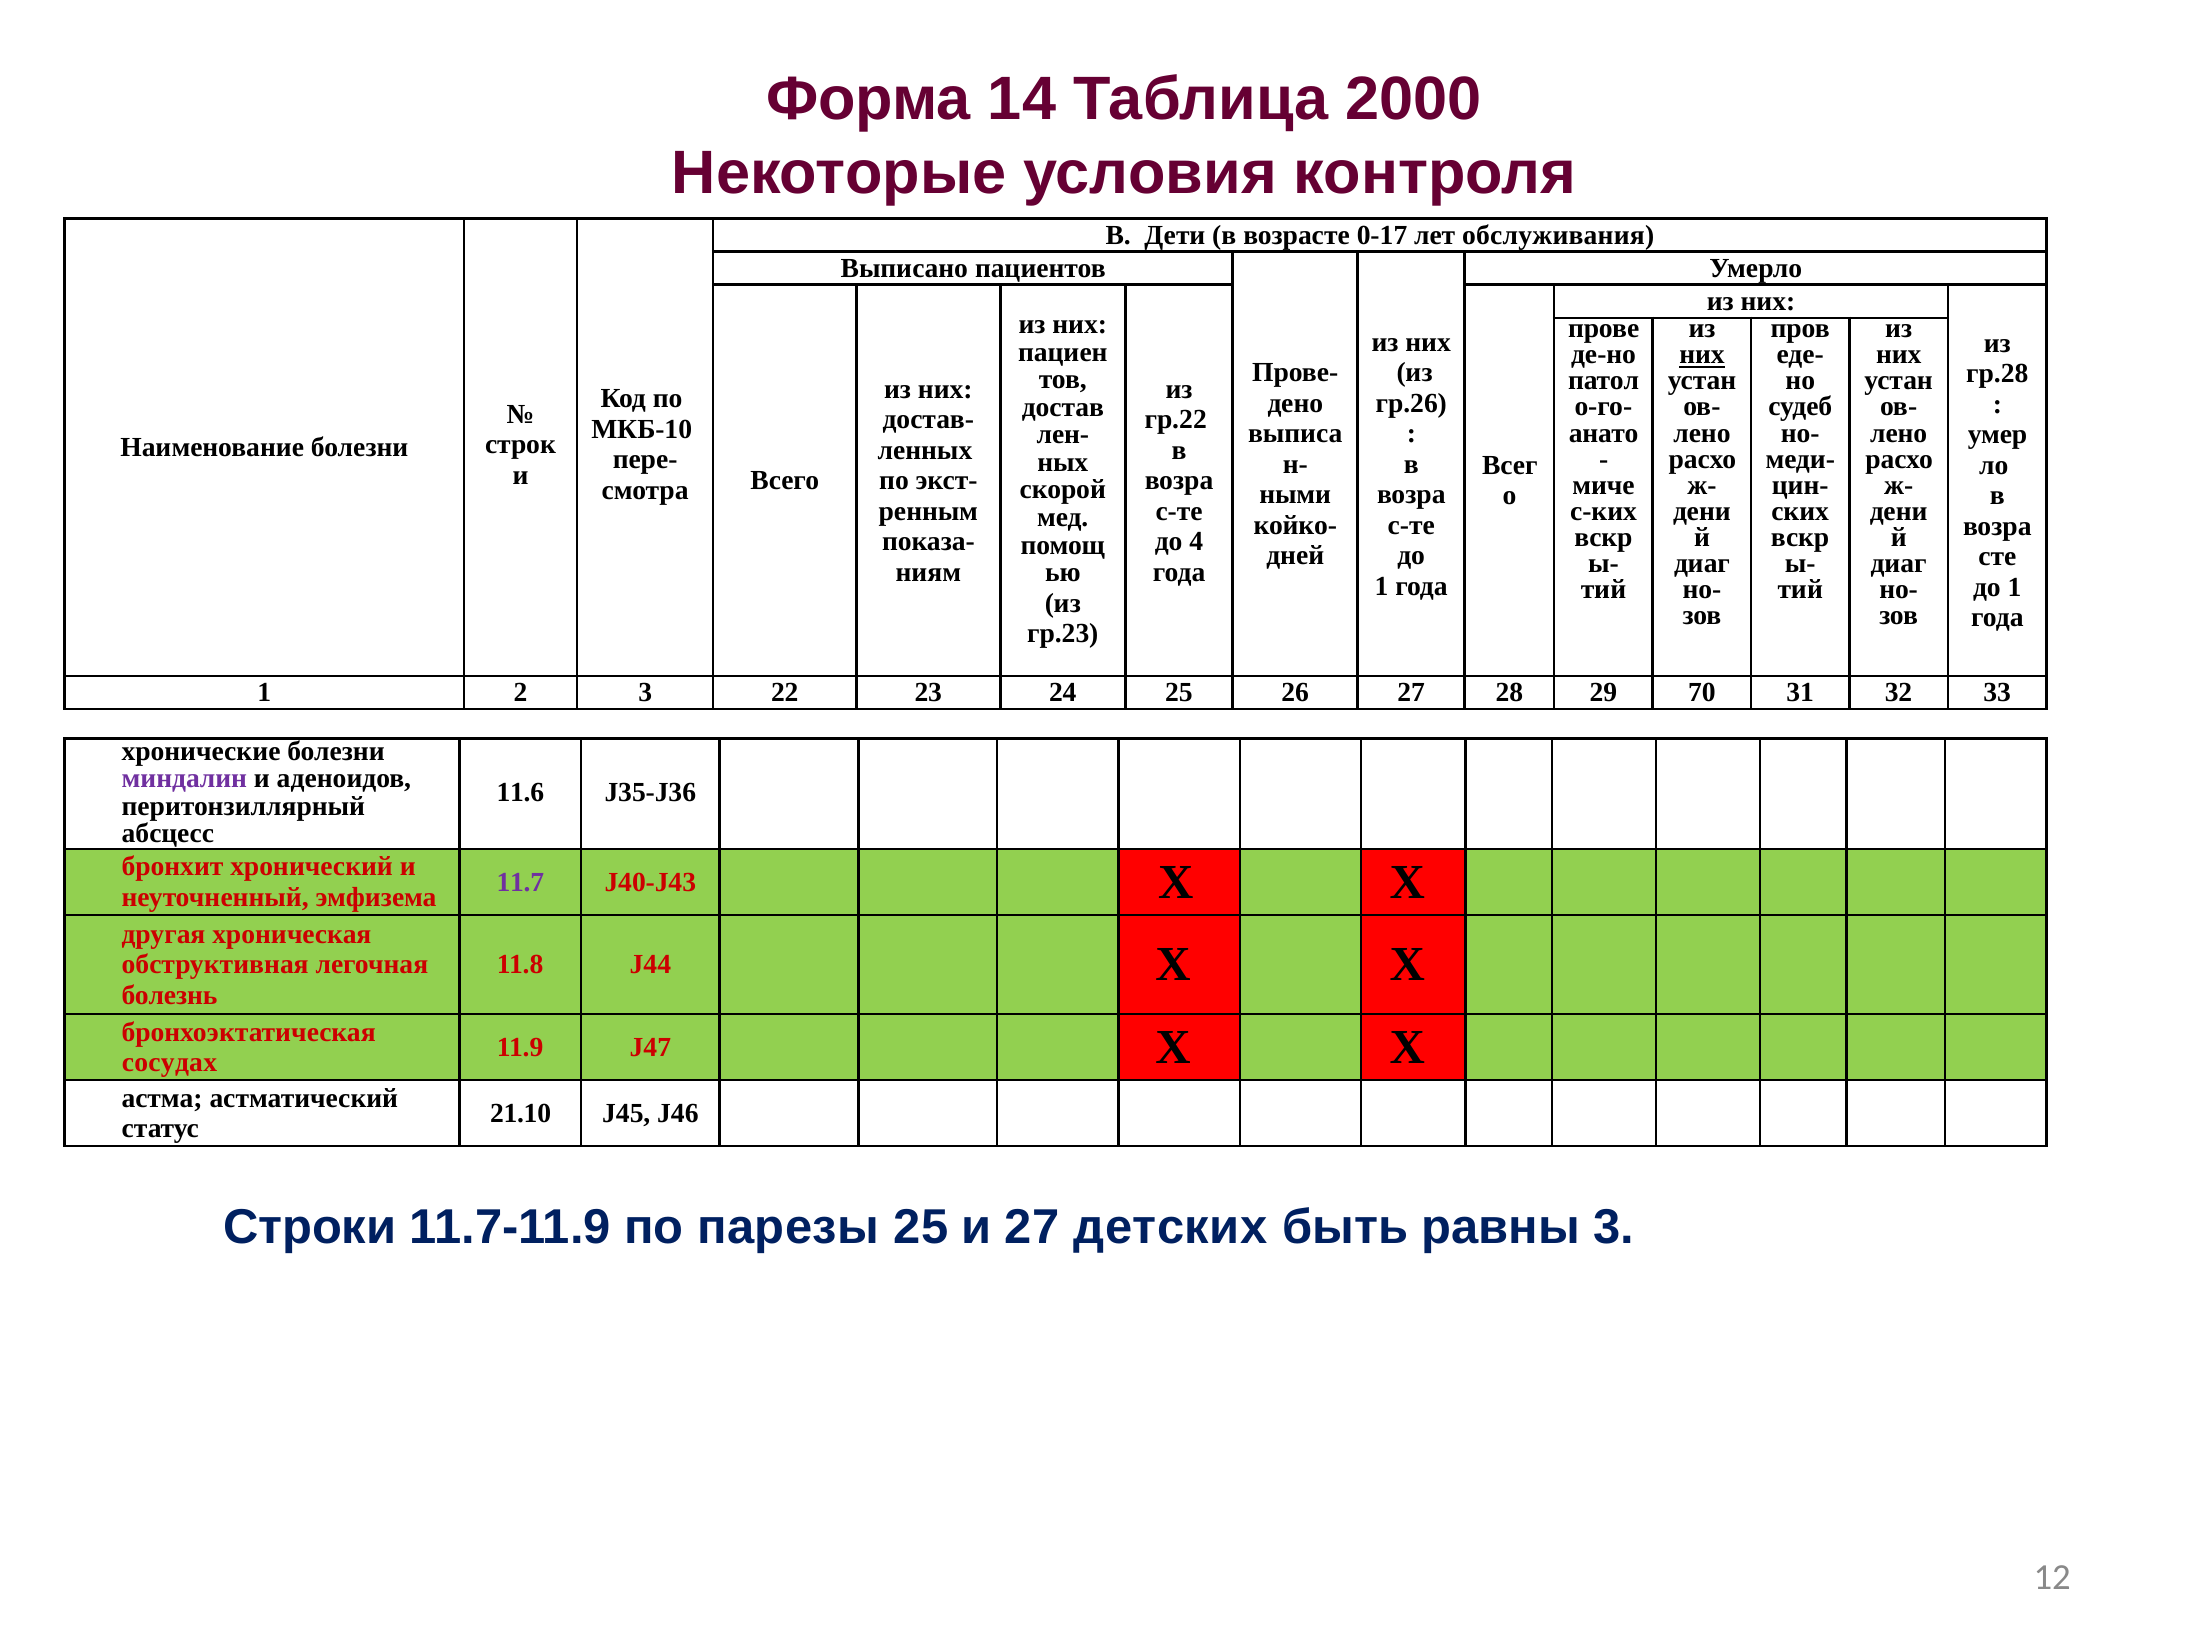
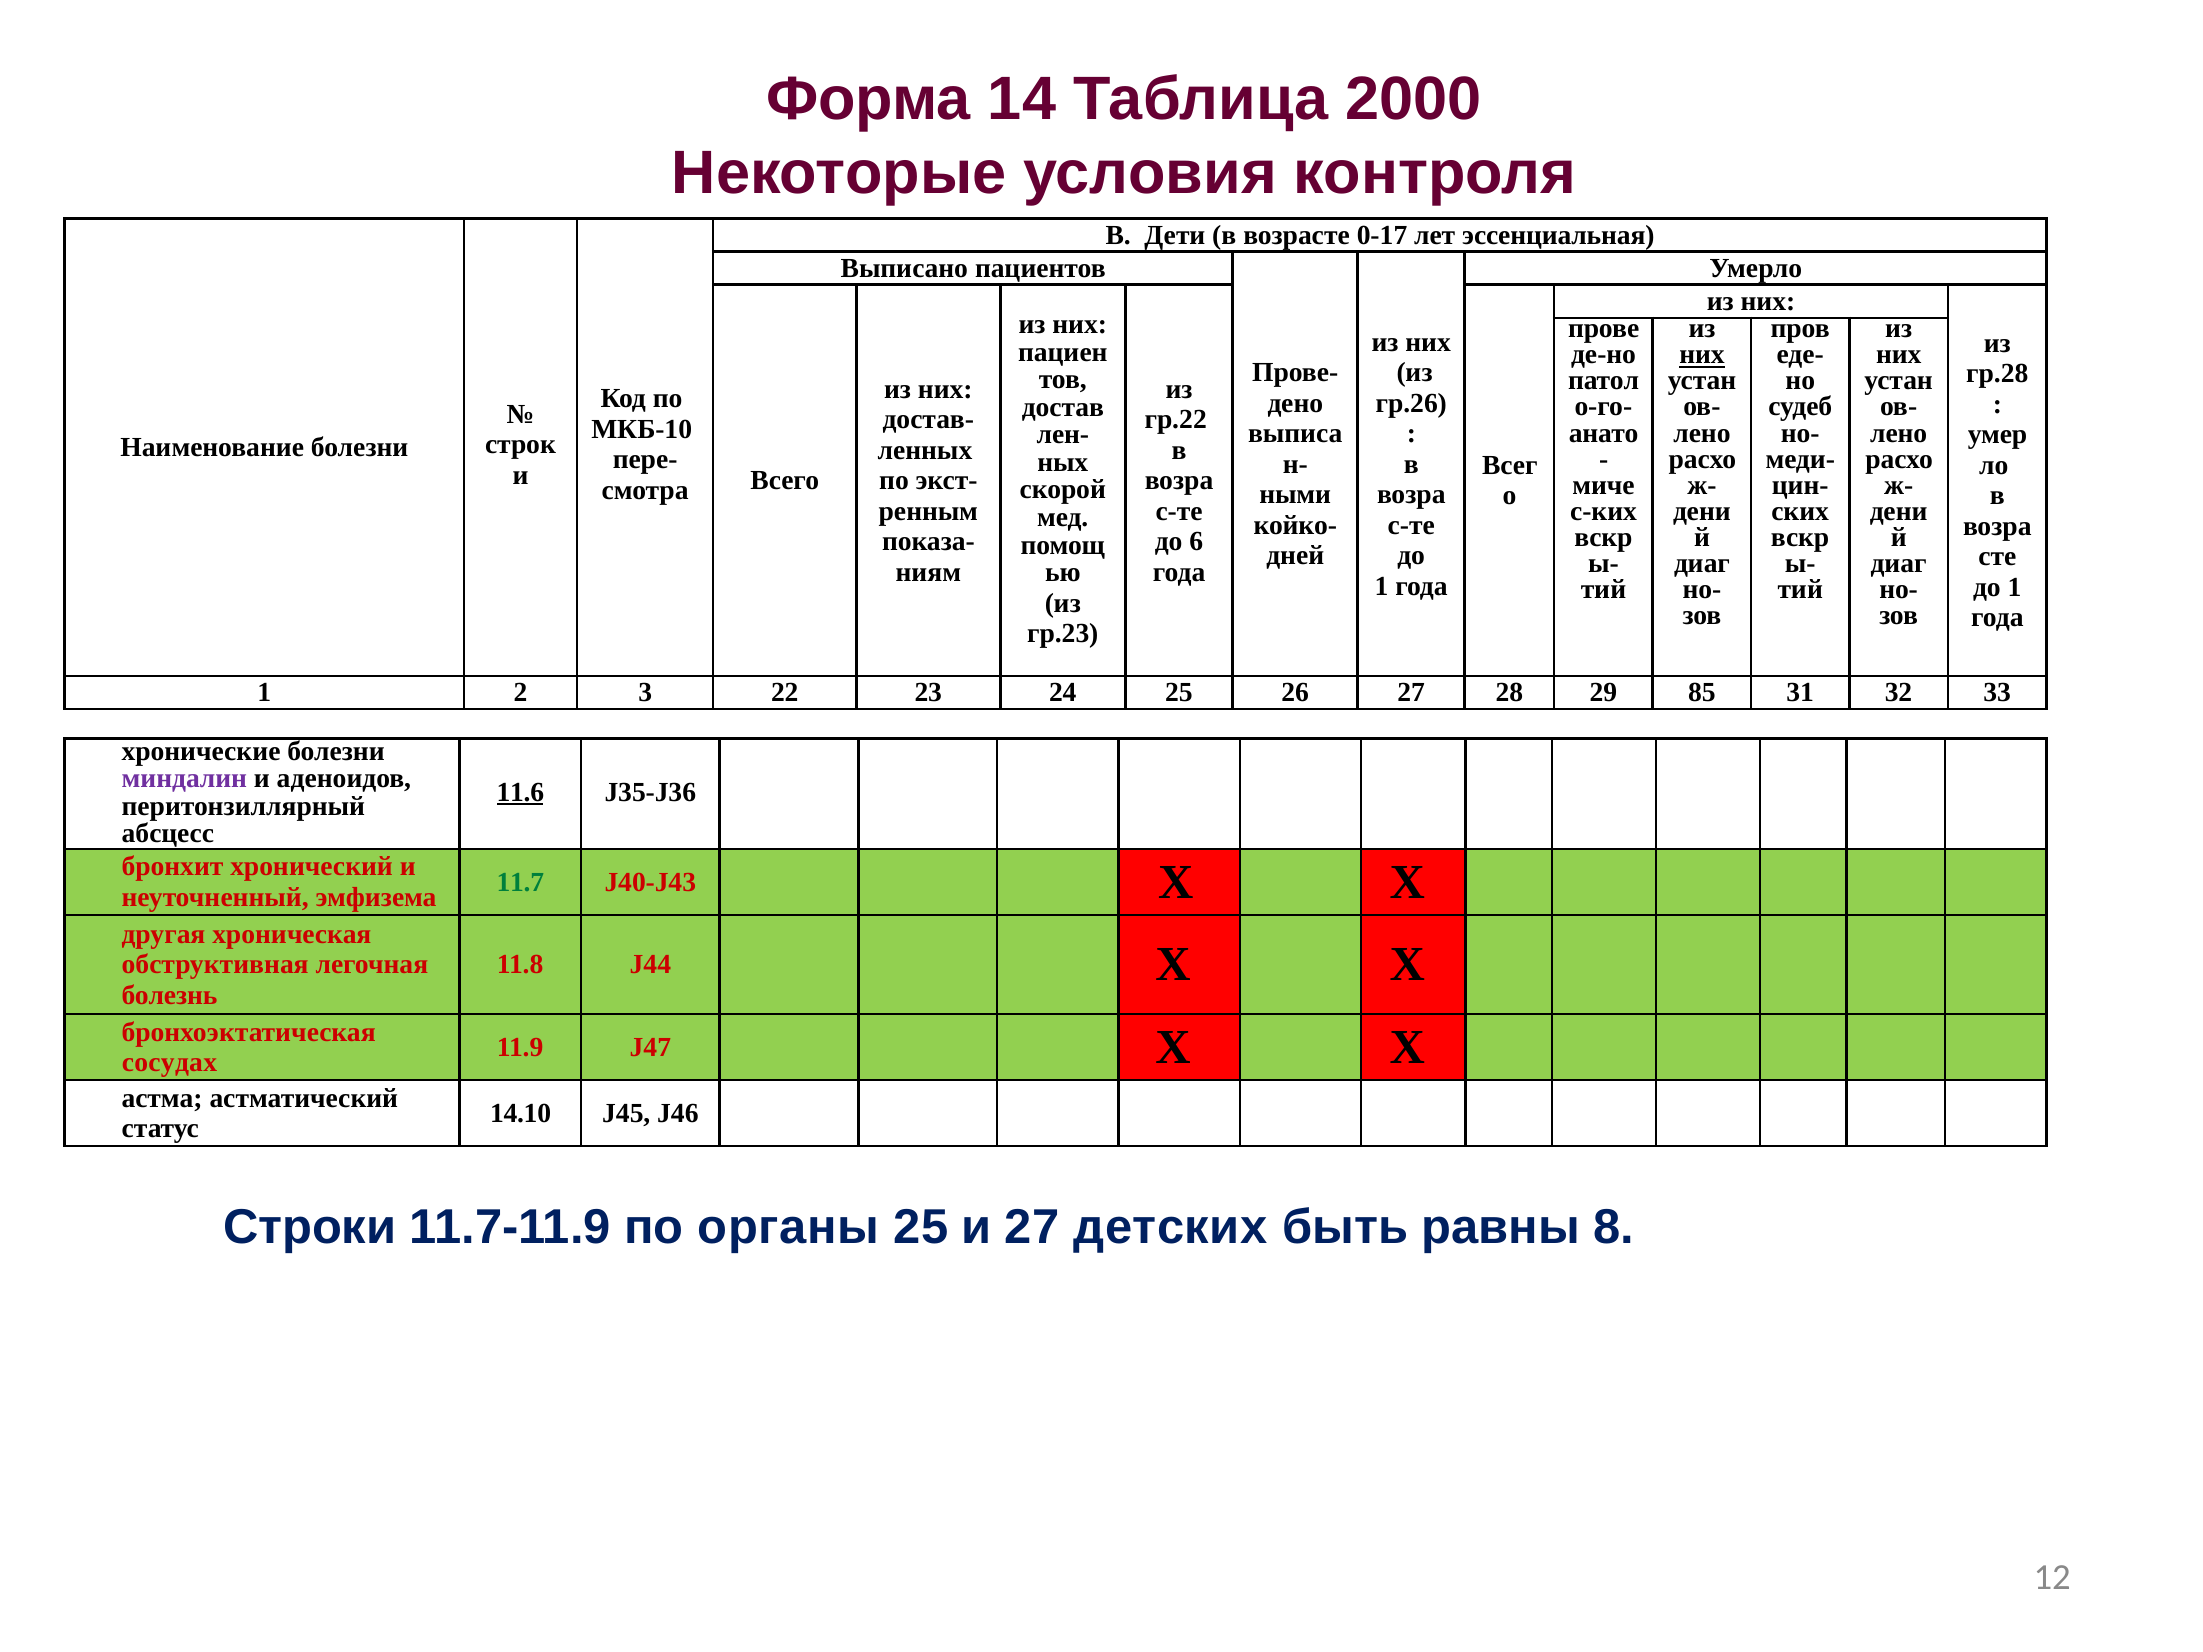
обслуживания: обслуживания -> эссенциальная
4: 4 -> 6
70: 70 -> 85
11.6 underline: none -> present
11.7 colour: purple -> green
21.10: 21.10 -> 14.10
парезы: парезы -> органы
равны 3: 3 -> 8
